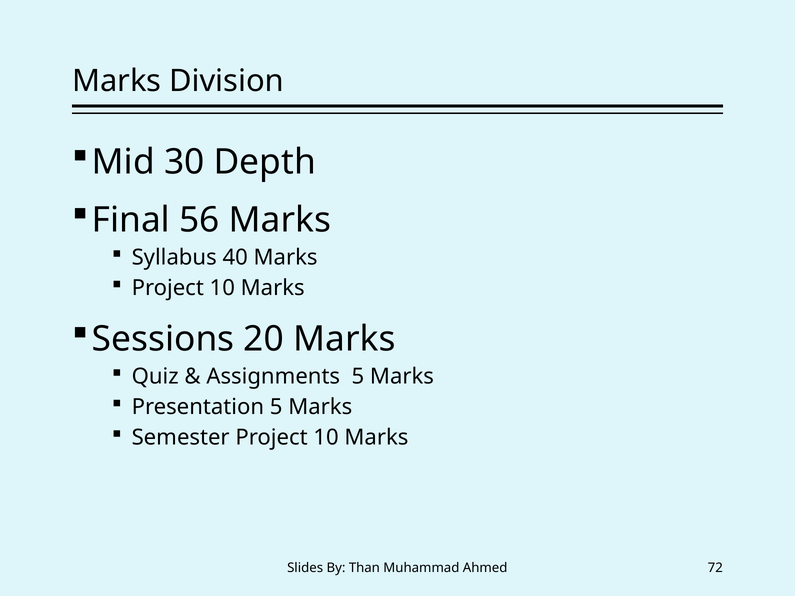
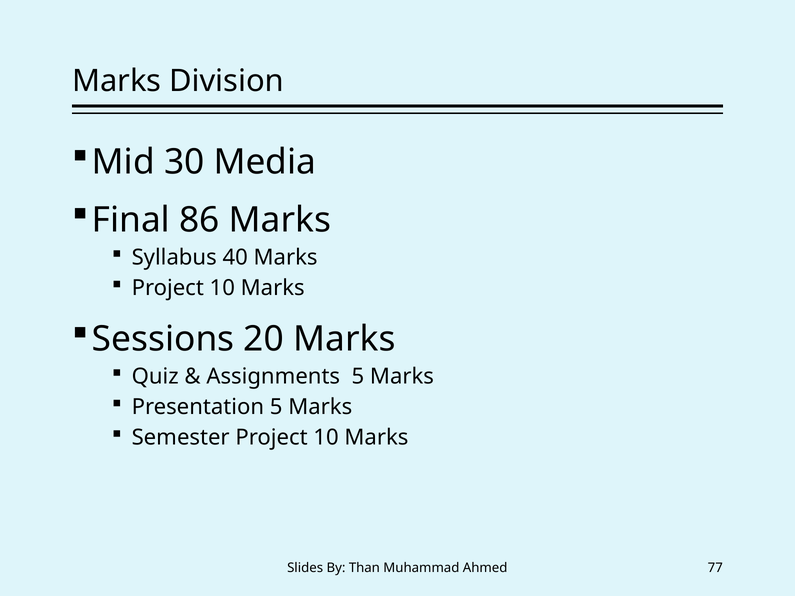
Depth: Depth -> Media
56: 56 -> 86
72: 72 -> 77
